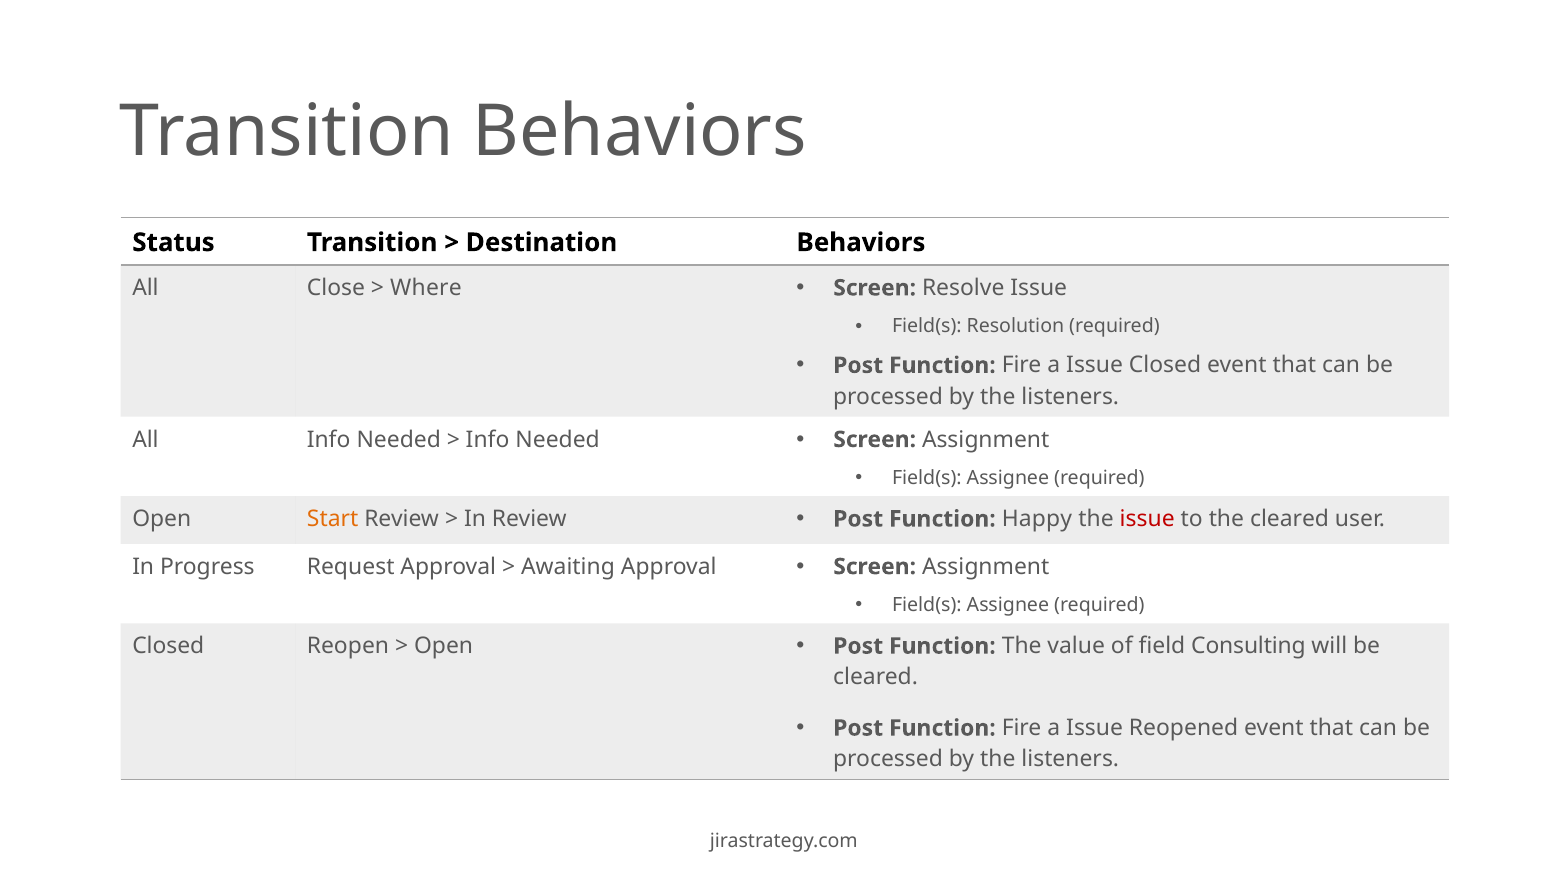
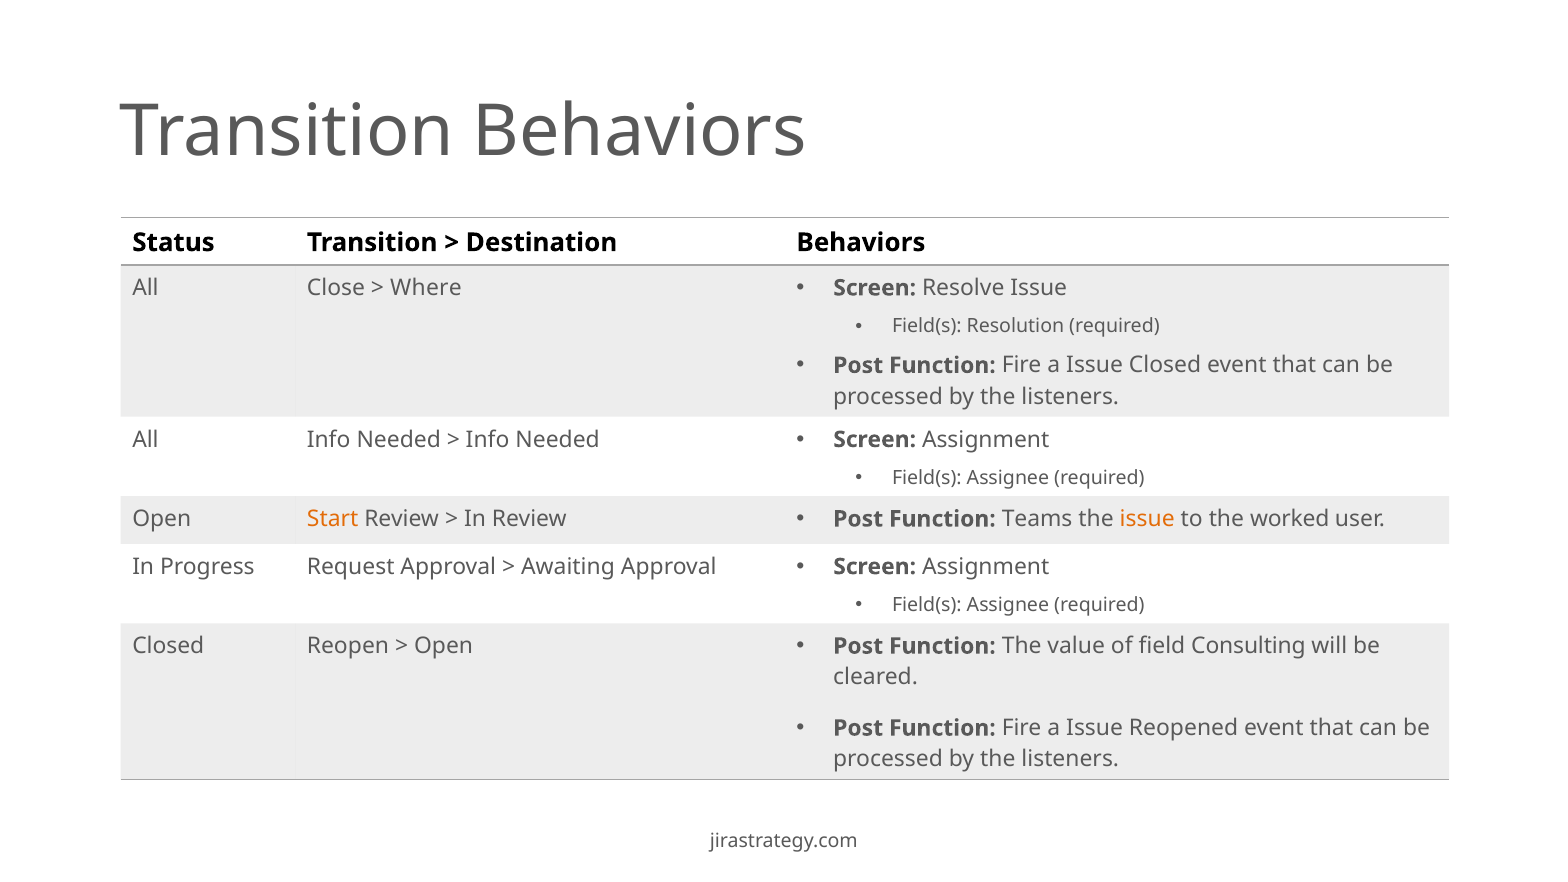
Happy: Happy -> Teams
issue at (1147, 519) colour: red -> orange
the cleared: cleared -> worked
